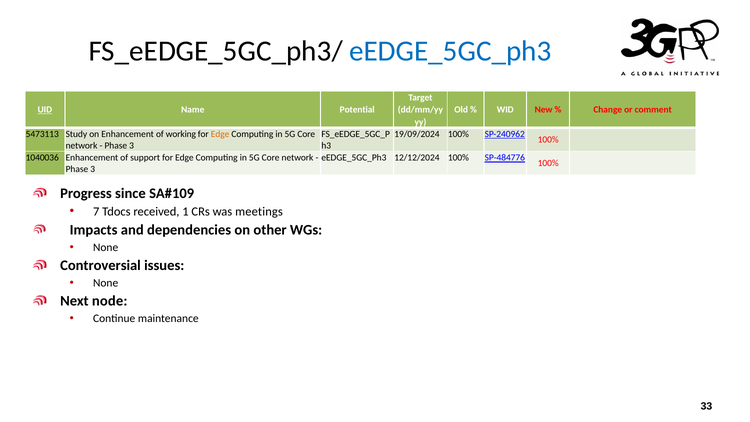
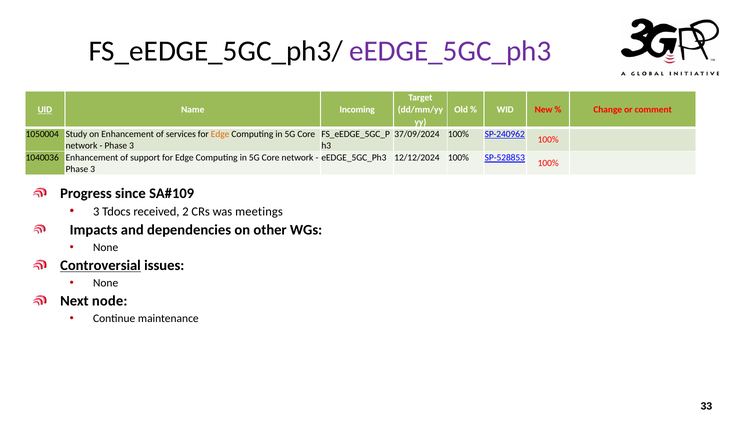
eEDGE_5GC_ph3 at (450, 51) colour: blue -> purple
Potential: Potential -> Incoming
5473113: 5473113 -> 1050004
working: working -> services
19/09/2024: 19/09/2024 -> 37/09/2024
SP-484776: SP-484776 -> SP-528853
7 at (96, 211): 7 -> 3
1: 1 -> 2
Controversial underline: none -> present
